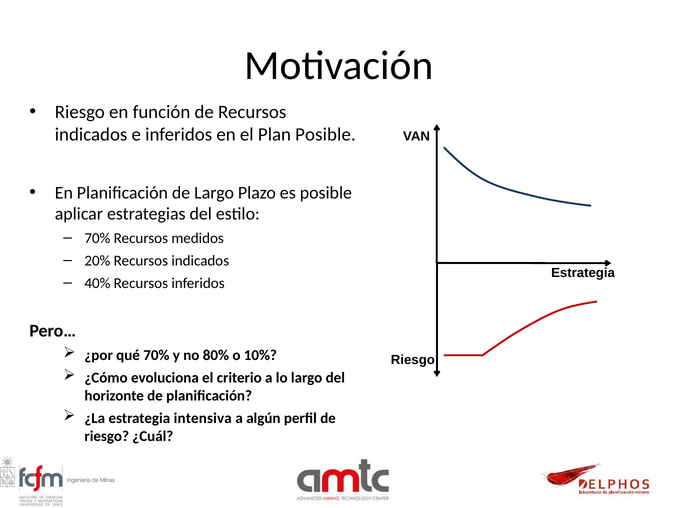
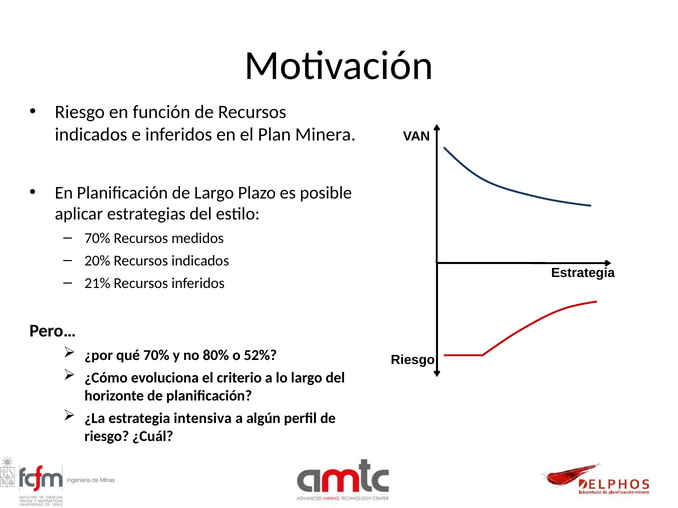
Plan Posible: Posible -> Minera
40%: 40% -> 21%
10%: 10% -> 52%
